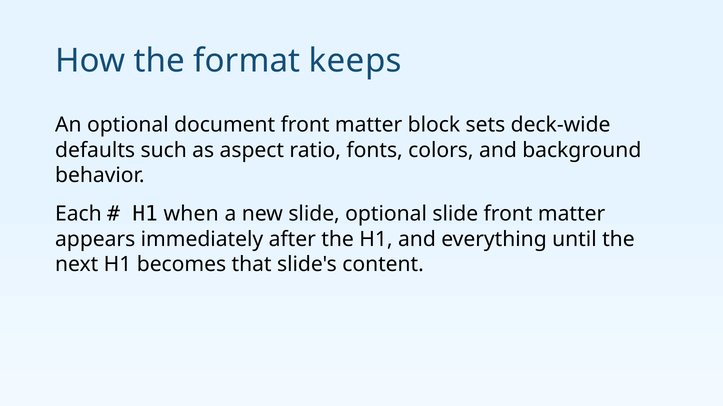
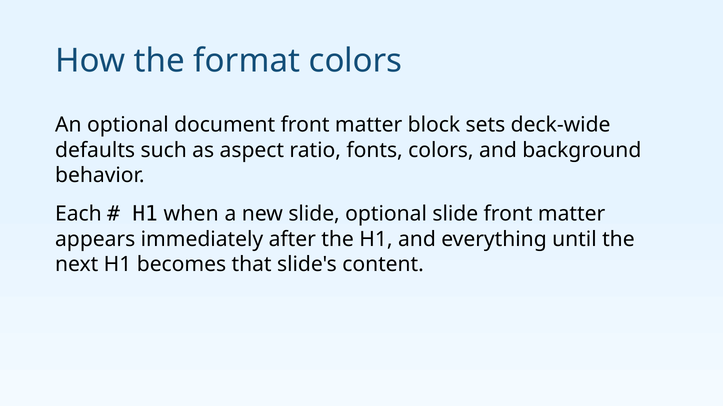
format keeps: keeps -> colors
